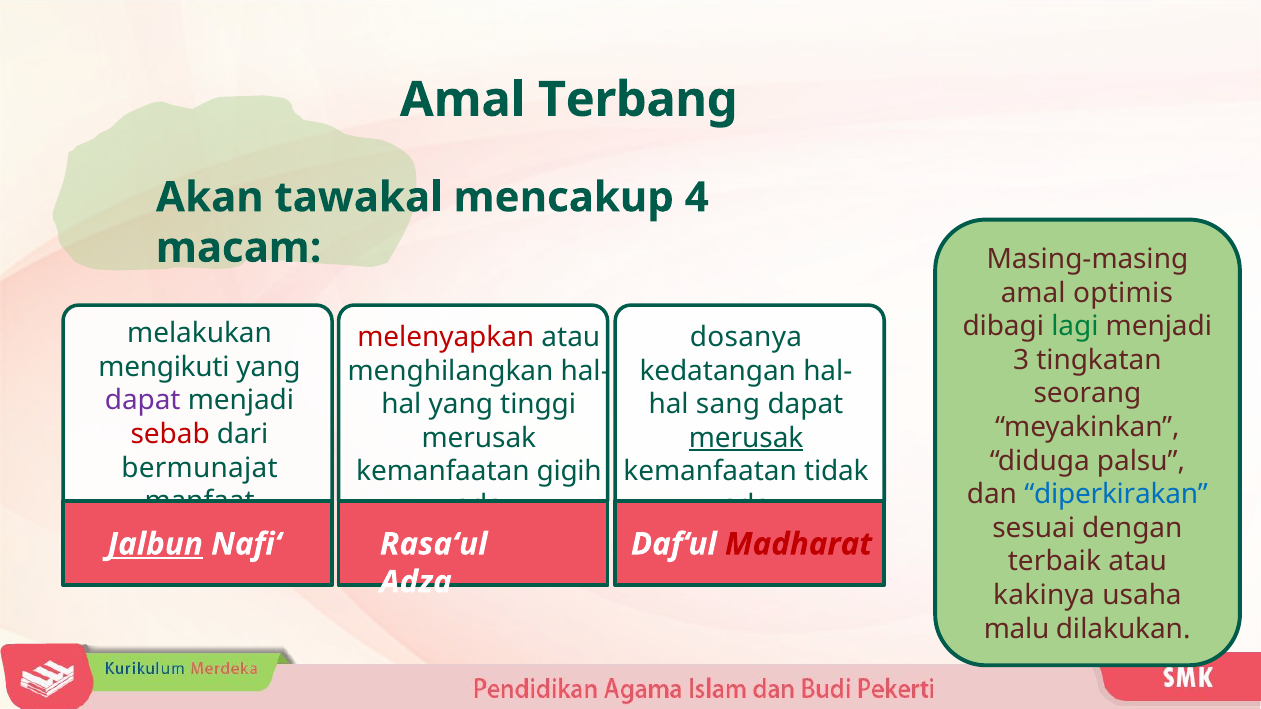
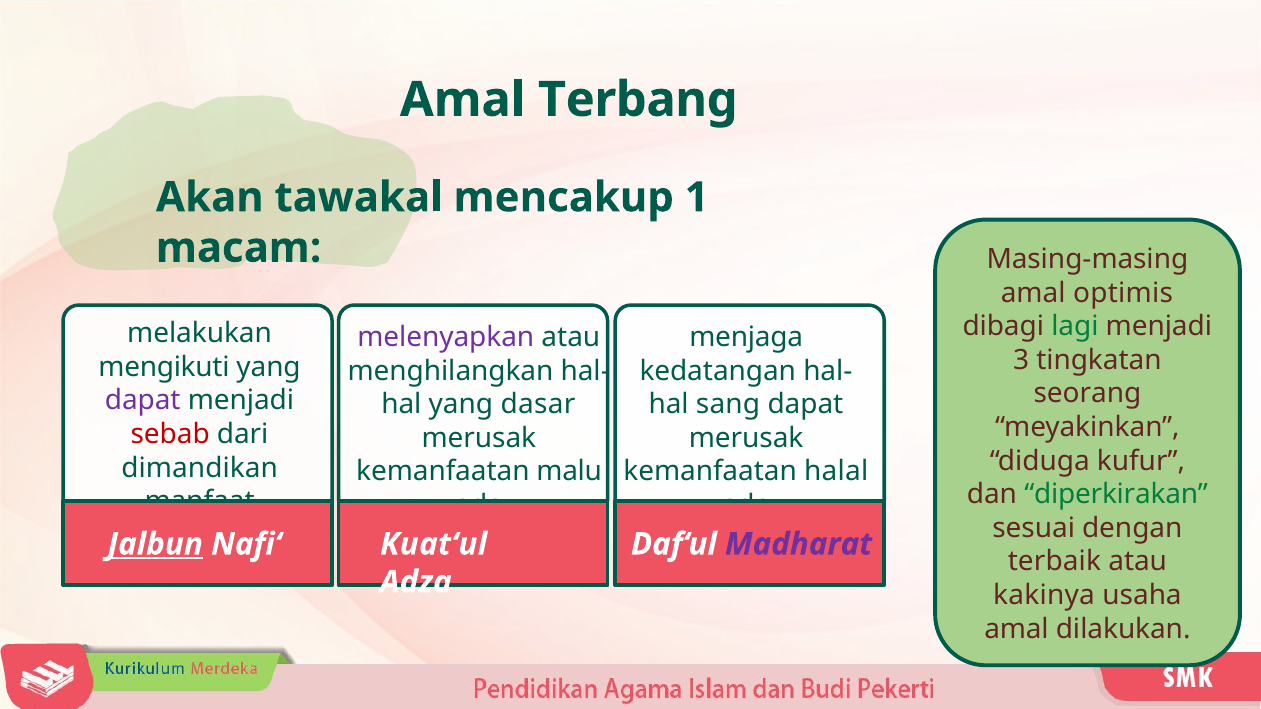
4: 4 -> 1
melenyapkan colour: red -> purple
dosanya: dosanya -> menjaga
tinggi: tinggi -> dasar
merusak at (746, 438) underline: present -> none
palsu: palsu -> kufur
bermunajat: bermunajat -> dimandikan
gigih: gigih -> malu
tidak: tidak -> halal
diperkirakan colour: blue -> green
Rasa‘ul: Rasa‘ul -> Kuat‘ul
Madharat colour: red -> purple
malu at (1017, 629): malu -> amal
